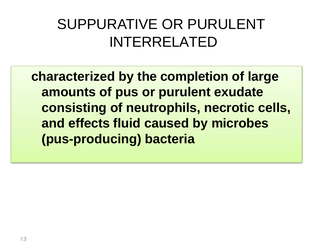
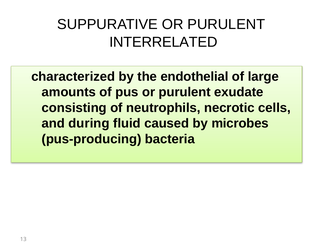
completion: completion -> endothelial
effects: effects -> during
